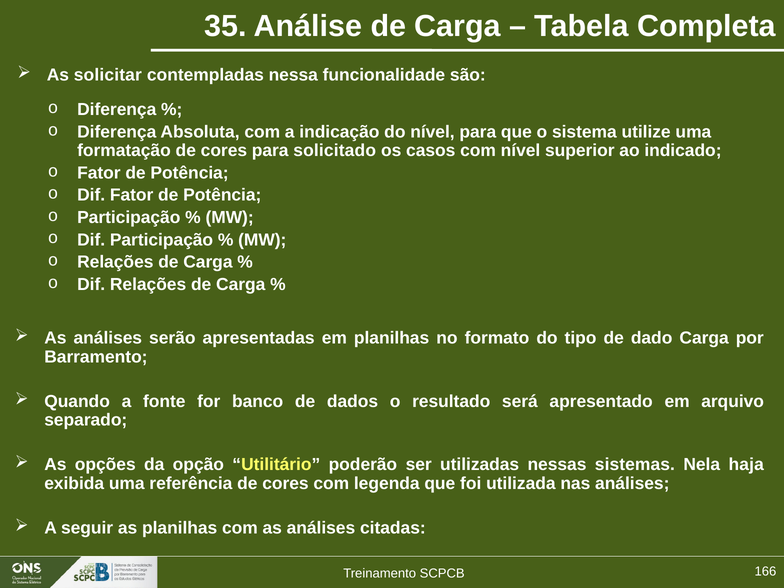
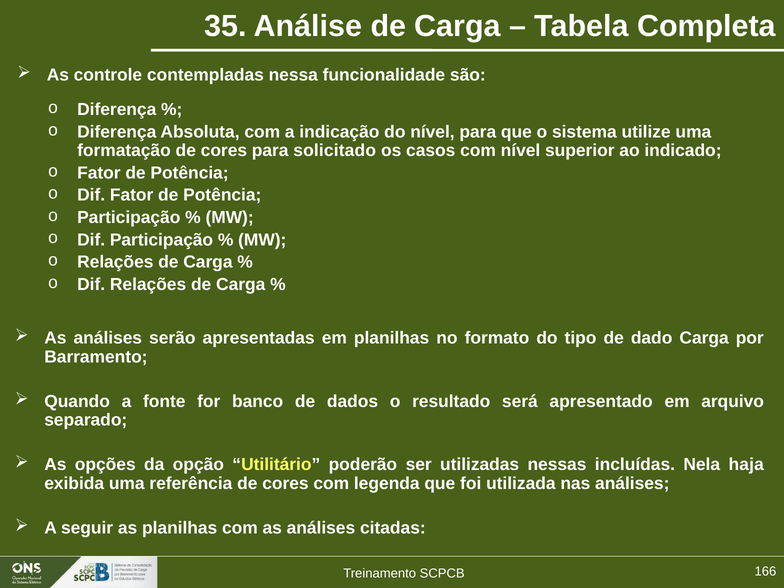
solicitar: solicitar -> controle
sistemas: sistemas -> incluídas
